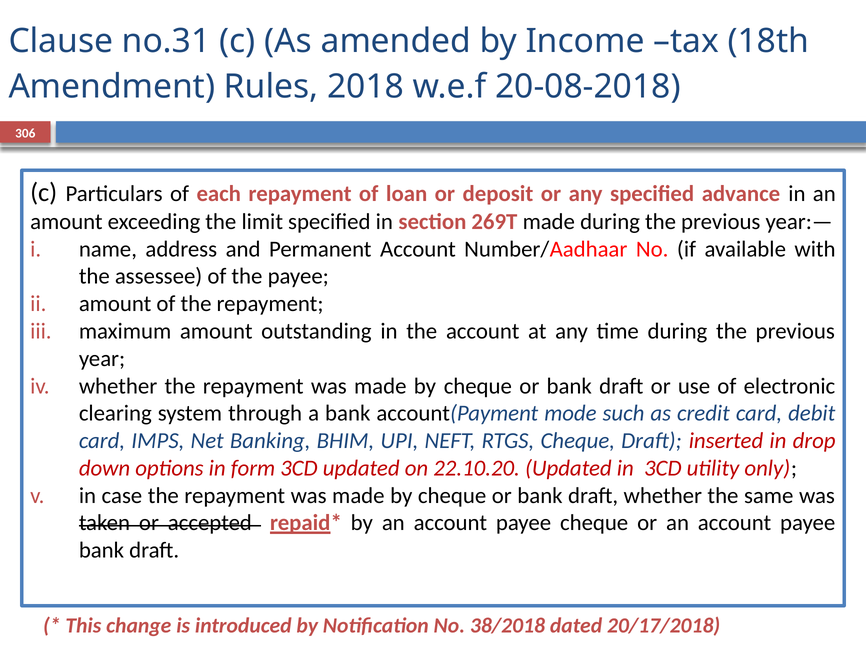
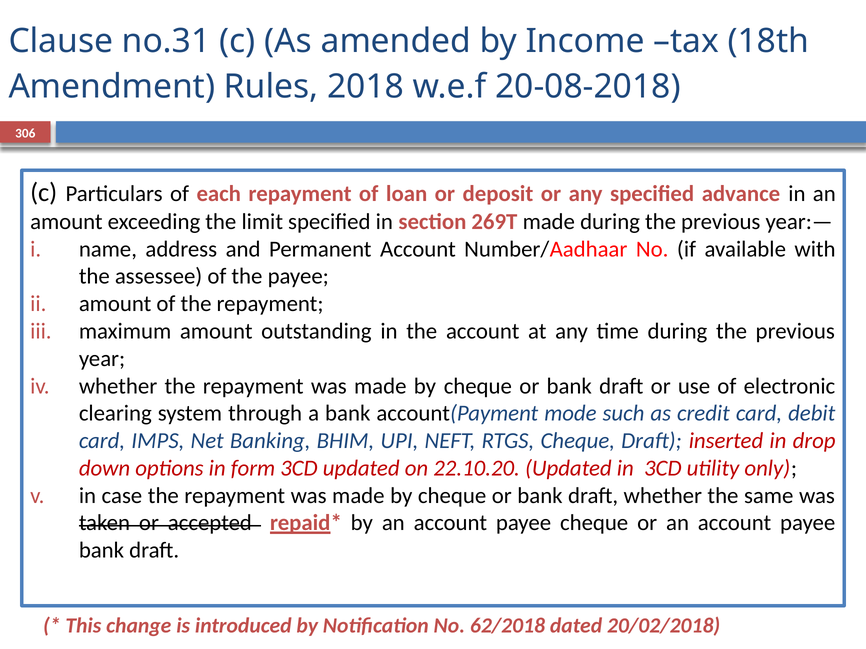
38/2018: 38/2018 -> 62/2018
20/17/2018: 20/17/2018 -> 20/02/2018
